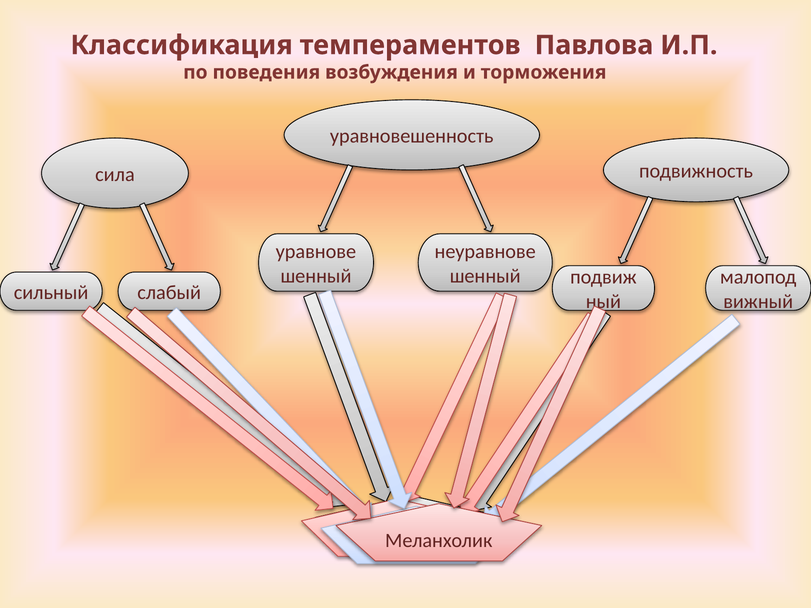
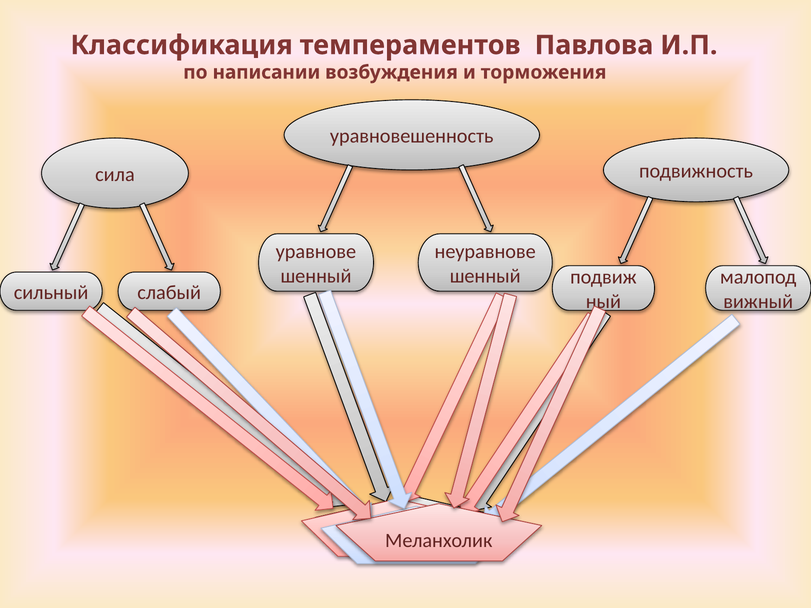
поведения: поведения -> написании
